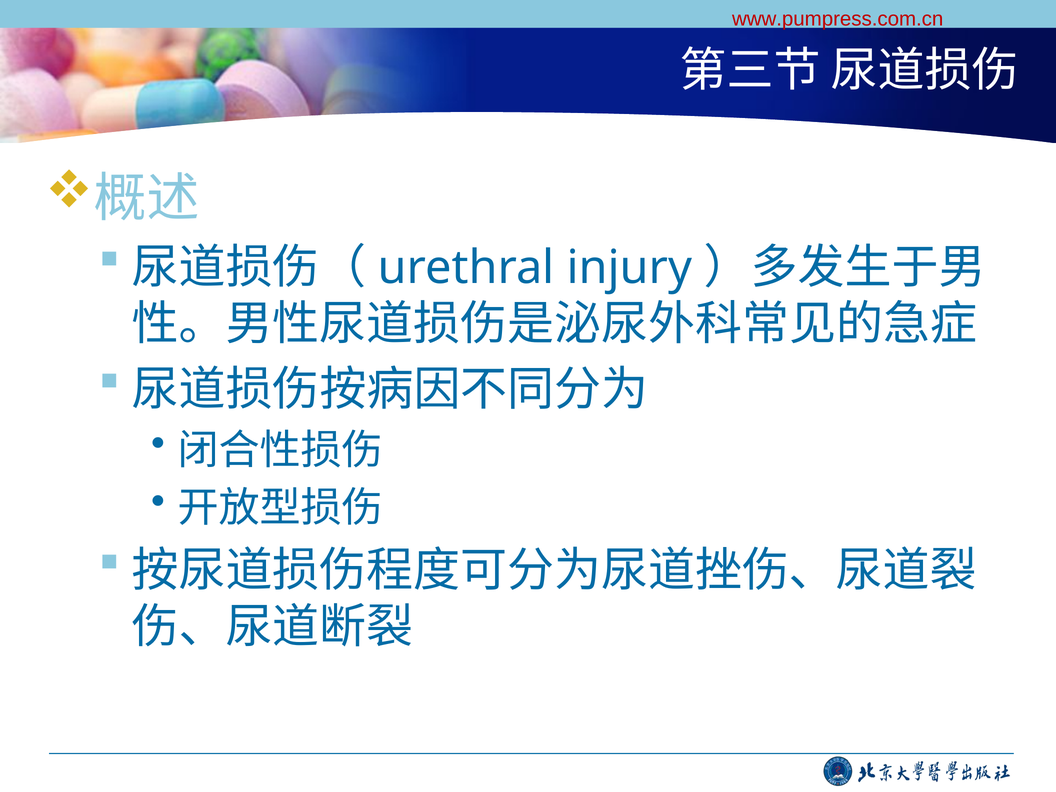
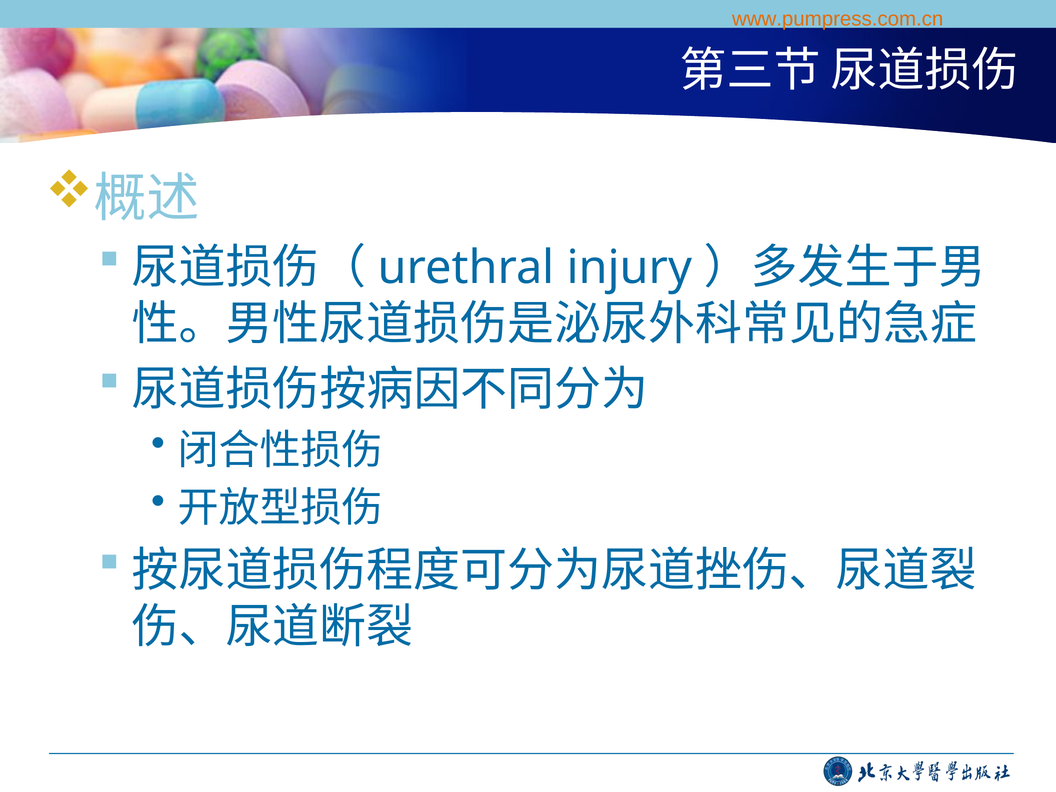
www.pumpress.com.cn colour: red -> orange
